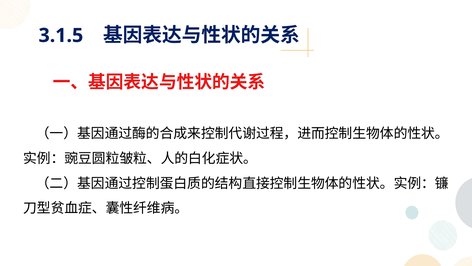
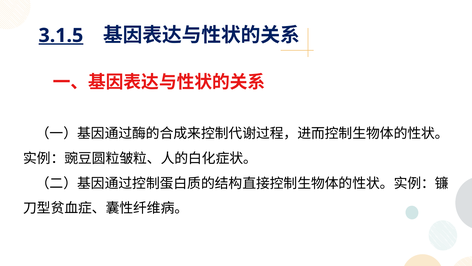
3.1.5 underline: none -> present
